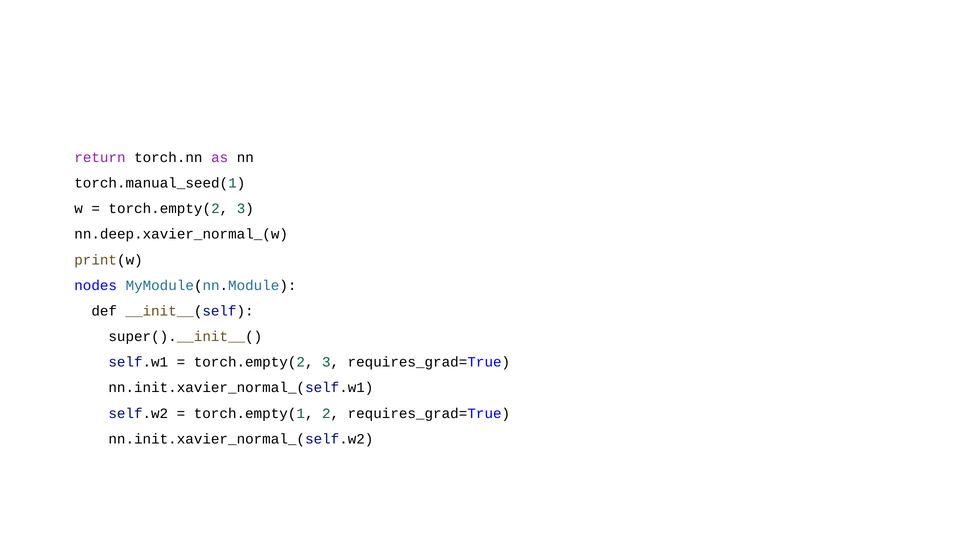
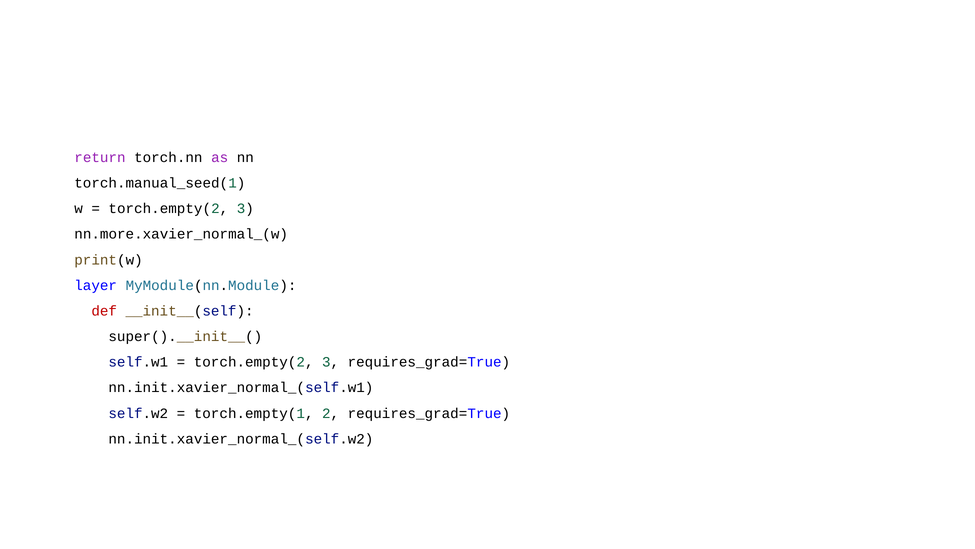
nn.deep.xavier_normal_(w: nn.deep.xavier_normal_(w -> nn.more.xavier_normal_(w
nodes: nodes -> layer
def colour: black -> red
